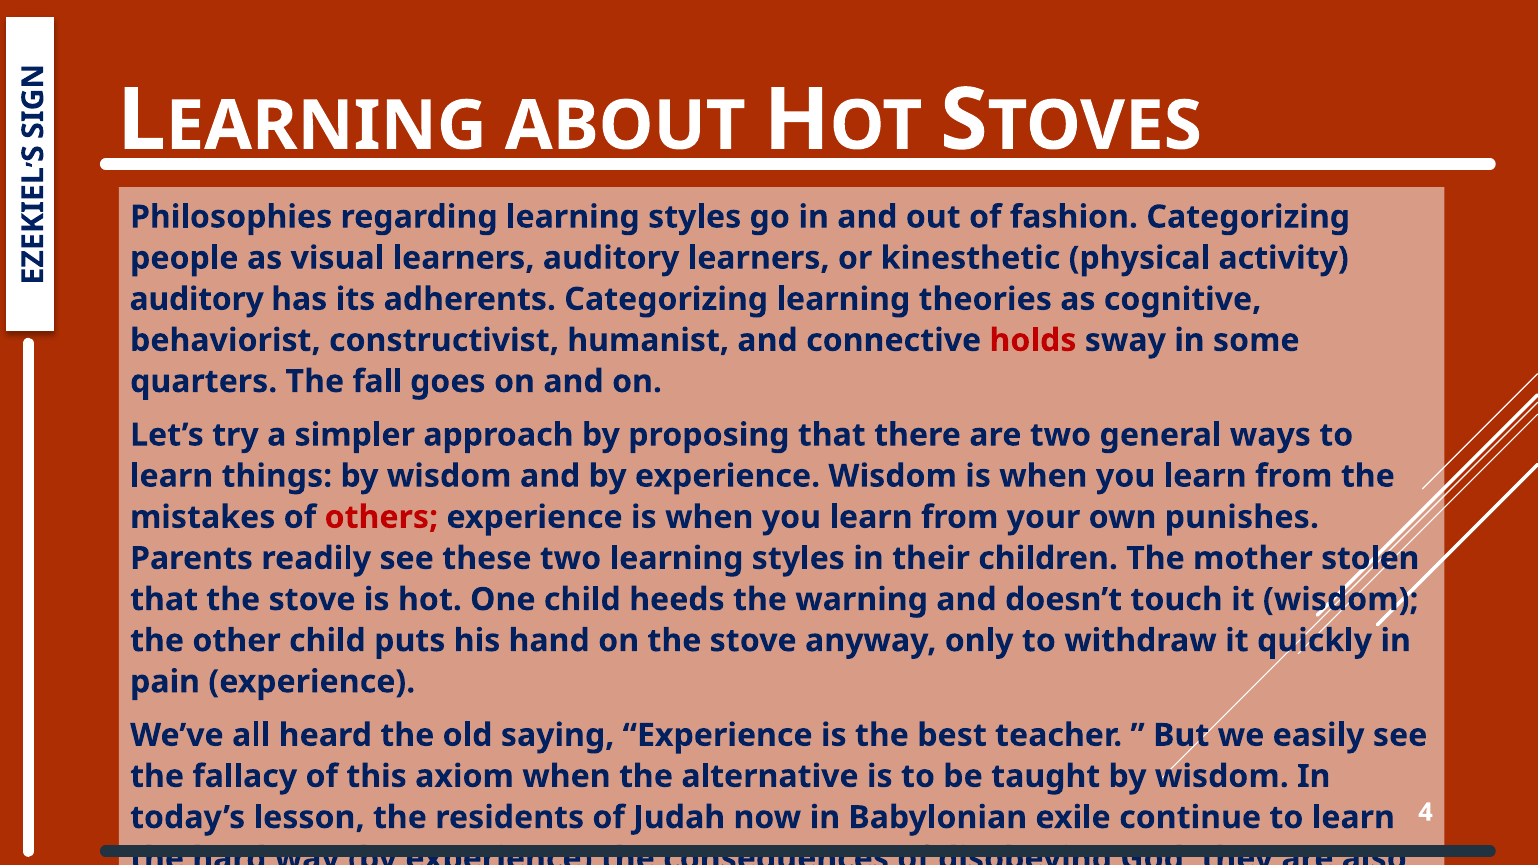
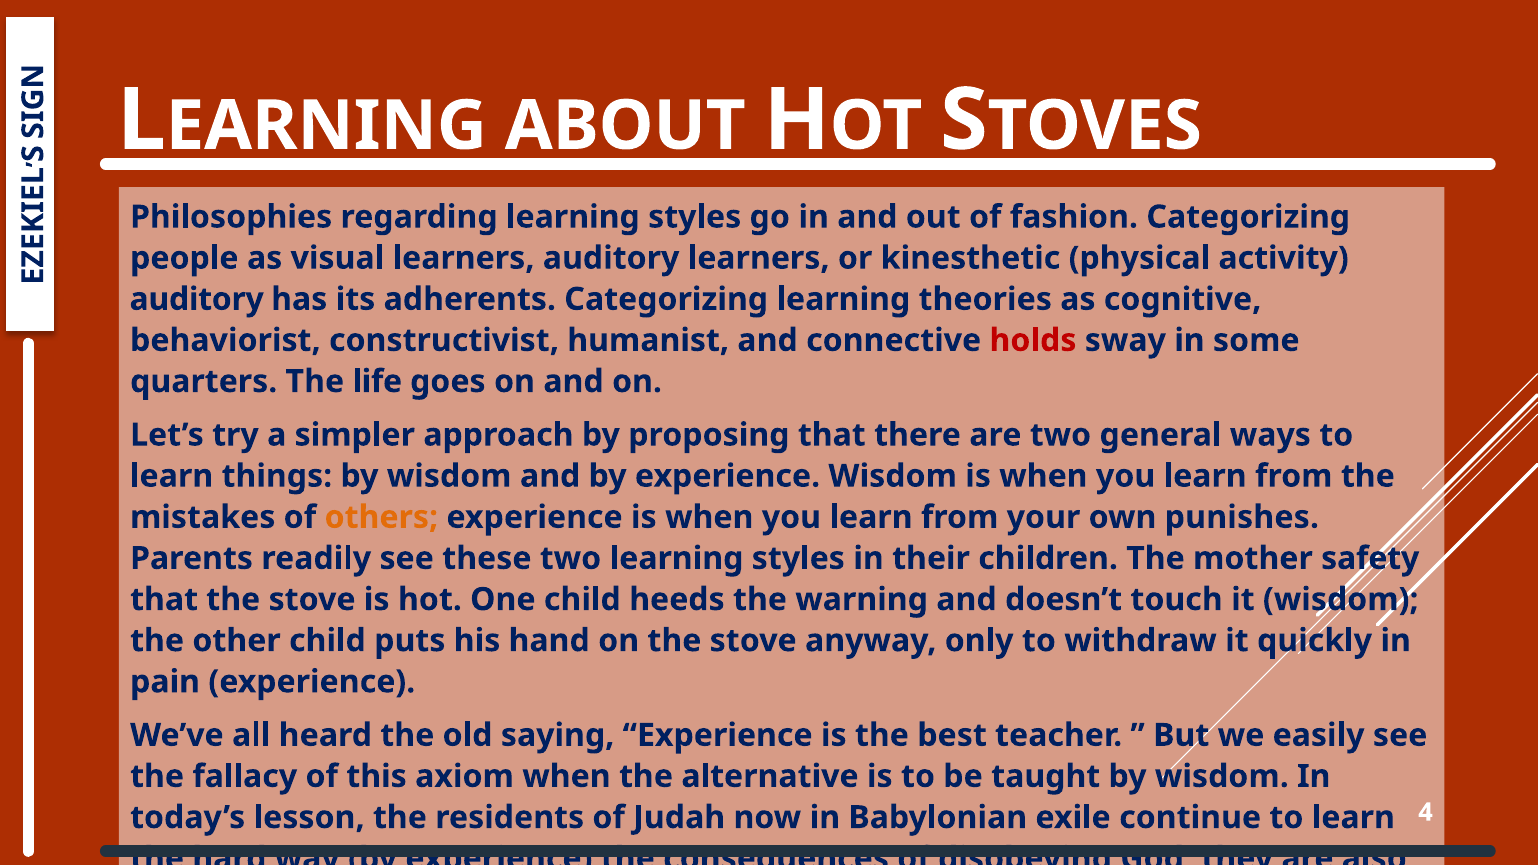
fall: fall -> life
others colour: red -> orange
stolen: stolen -> safety
